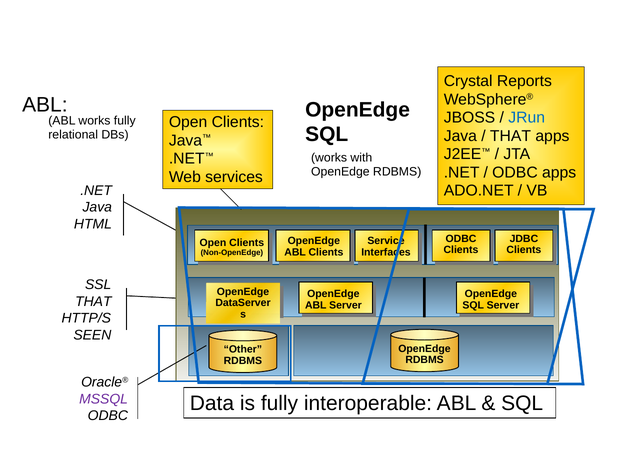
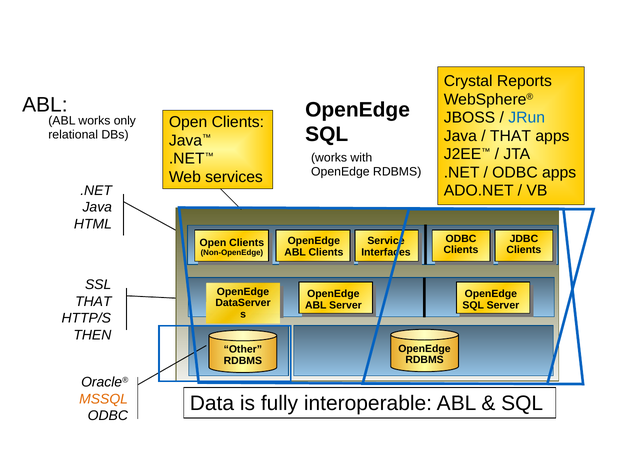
works fully: fully -> only
SEEN: SEEN -> THEN
MSSQL colour: purple -> orange
